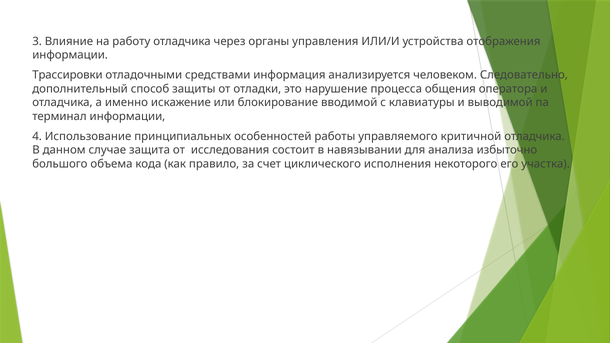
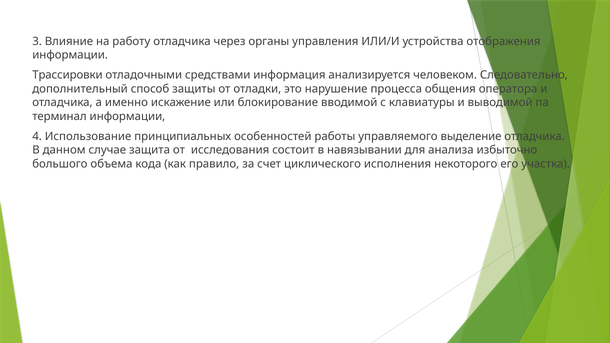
критичной: критичной -> выделение
